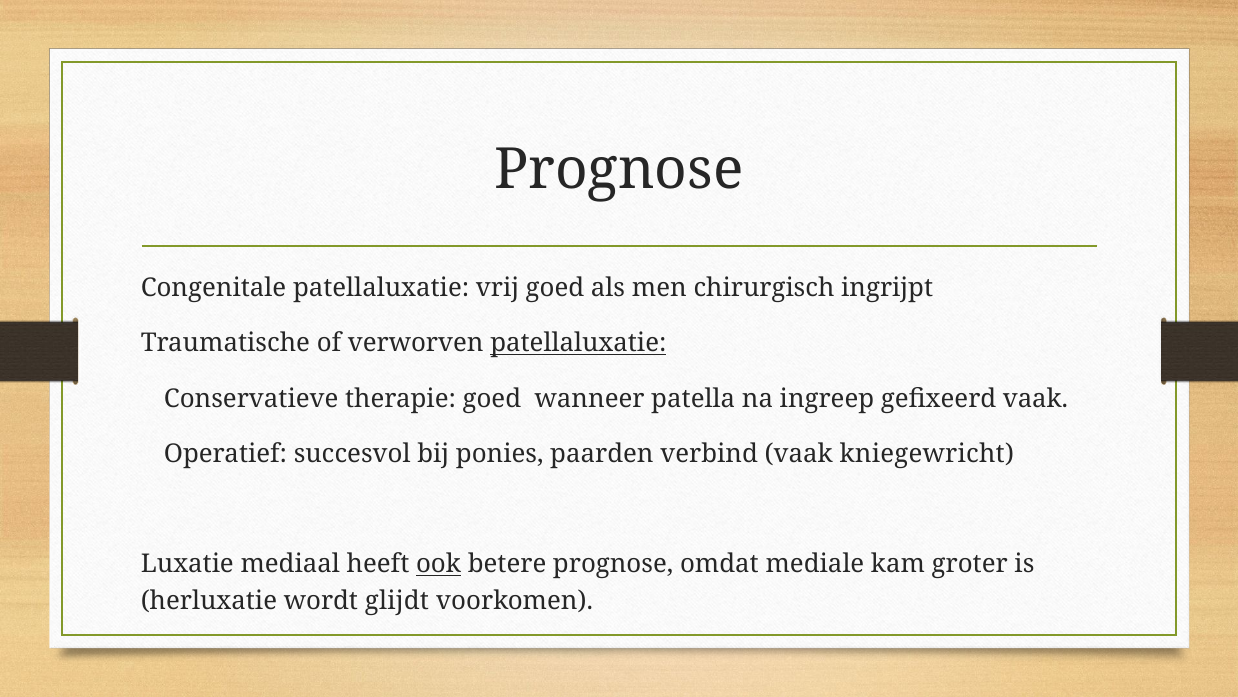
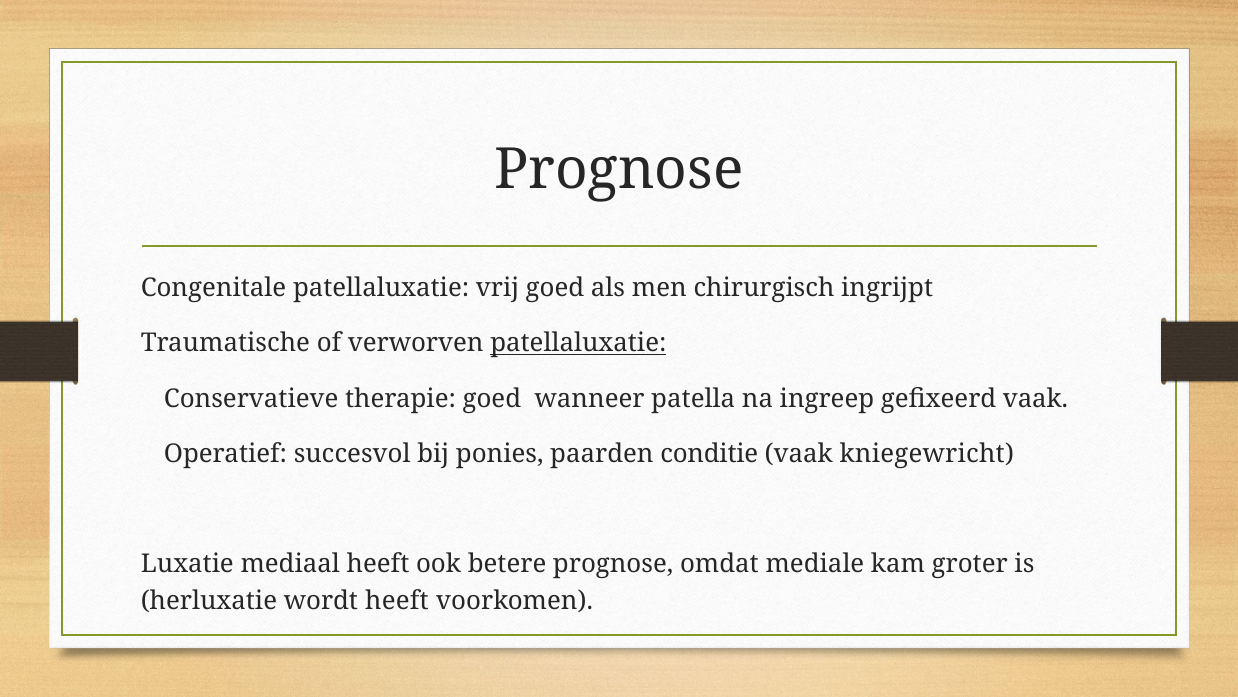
verbind: verbind -> conditie
ook underline: present -> none
wordt glijdt: glijdt -> heeft
